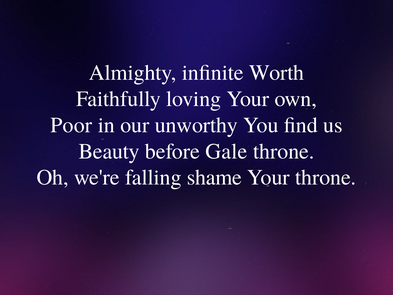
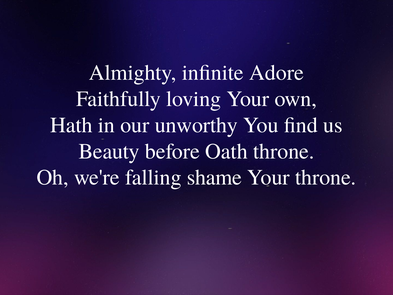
Worth: Worth -> Adore
Poor: Poor -> Hath
Gale: Gale -> Oath
